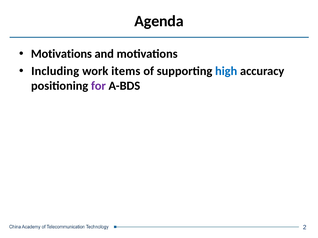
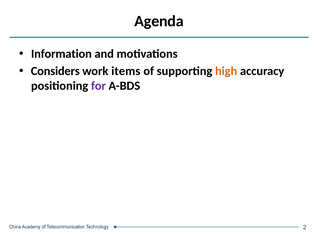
Motivations at (61, 54): Motivations -> Information
Including: Including -> Considers
high colour: blue -> orange
